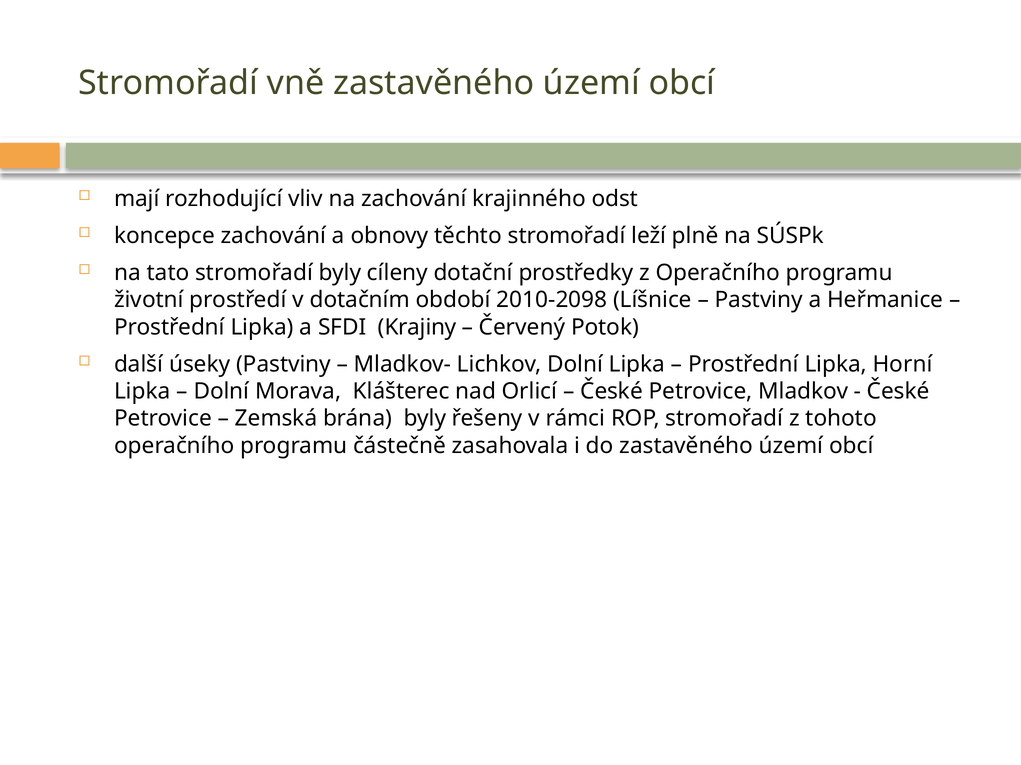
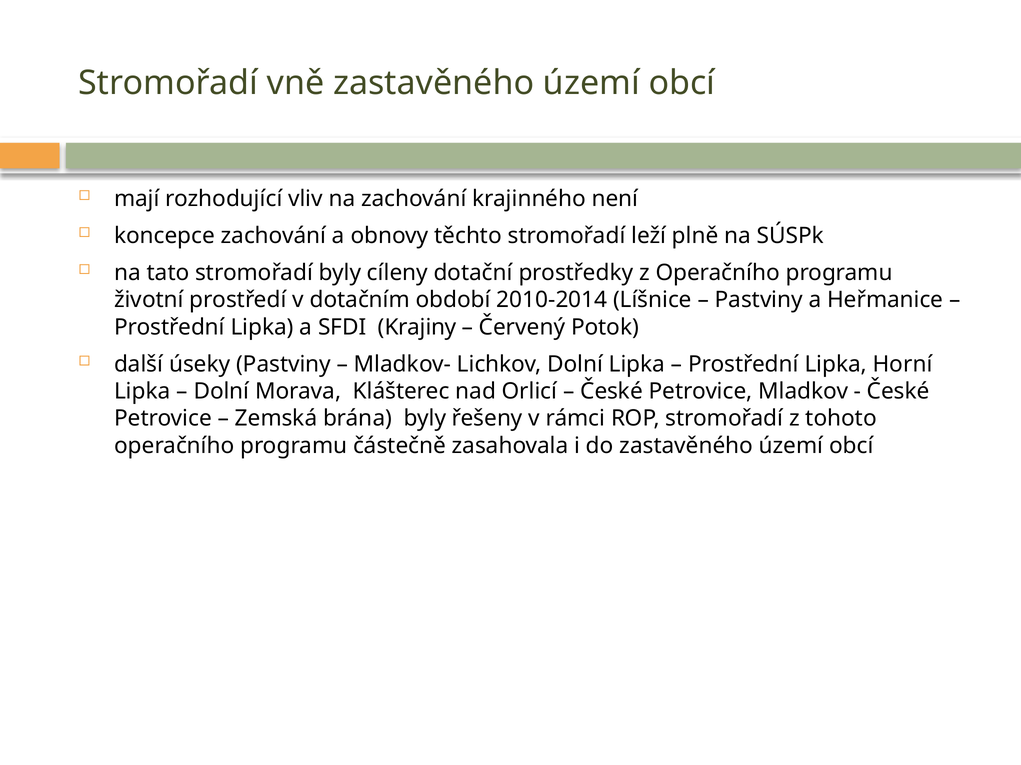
odst: odst -> není
2010-2098: 2010-2098 -> 2010-2014
